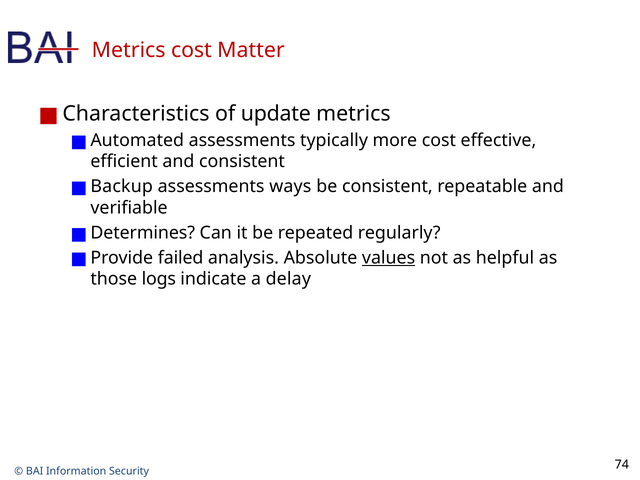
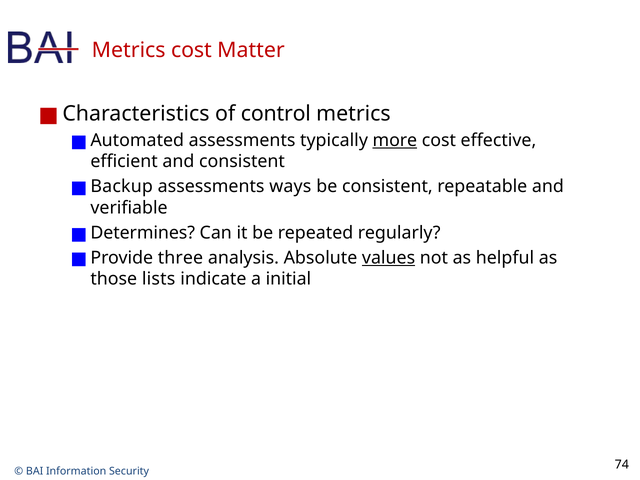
update: update -> control
more underline: none -> present
failed: failed -> three
logs: logs -> lists
delay: delay -> initial
